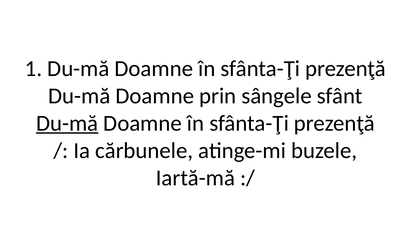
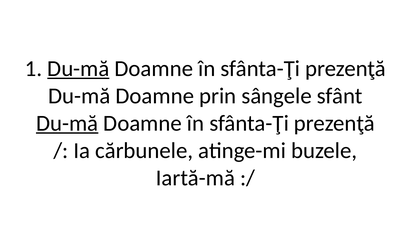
Du-mă at (78, 69) underline: none -> present
